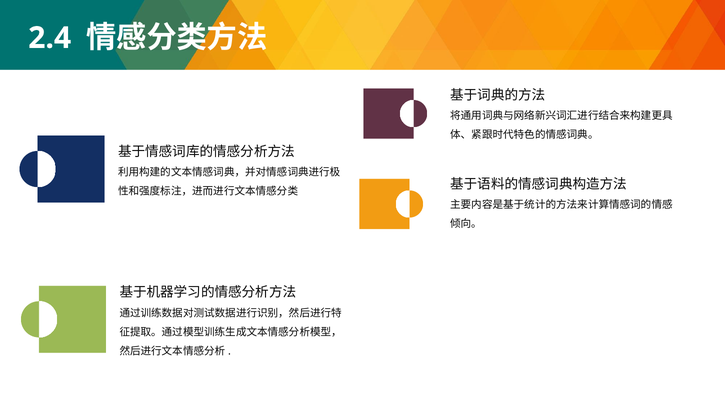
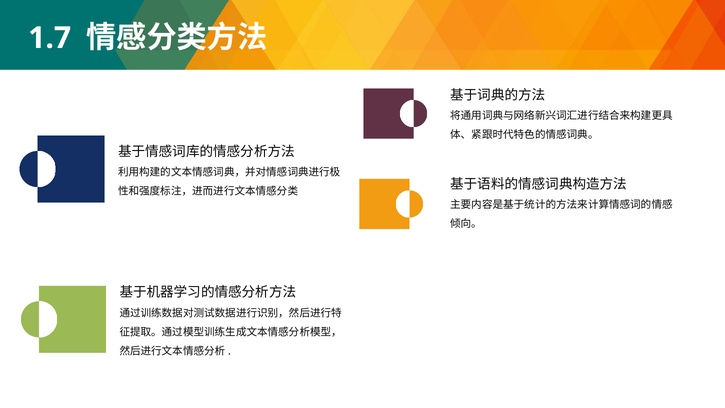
2.4: 2.4 -> 1.7
